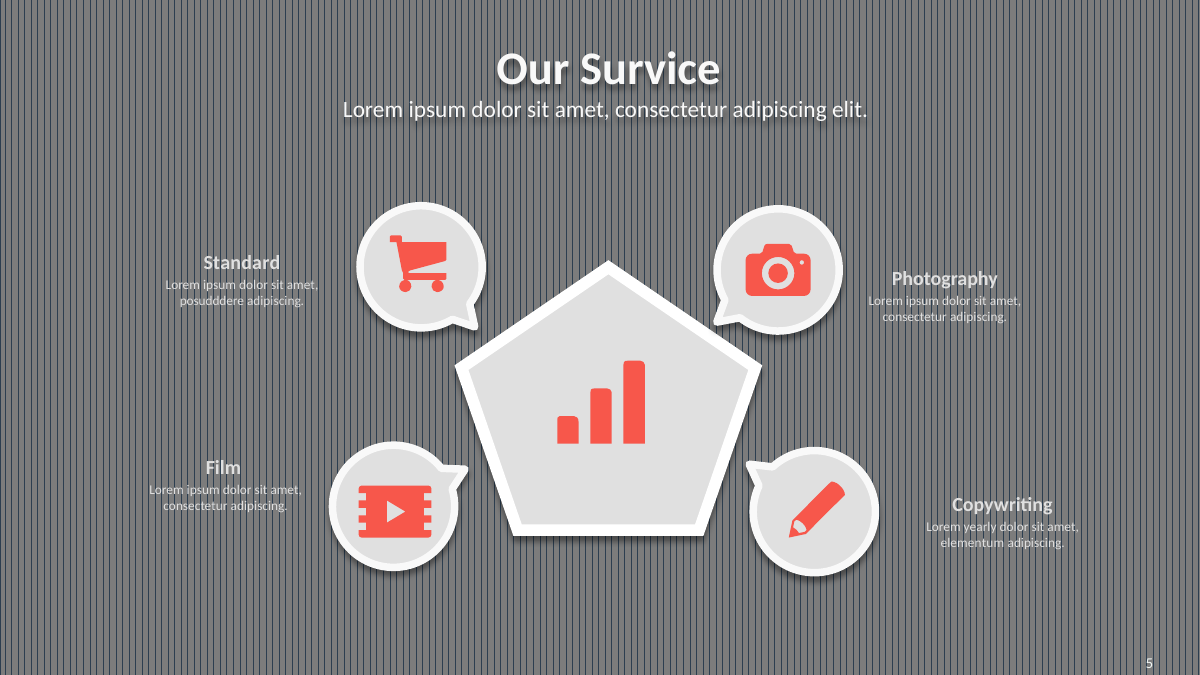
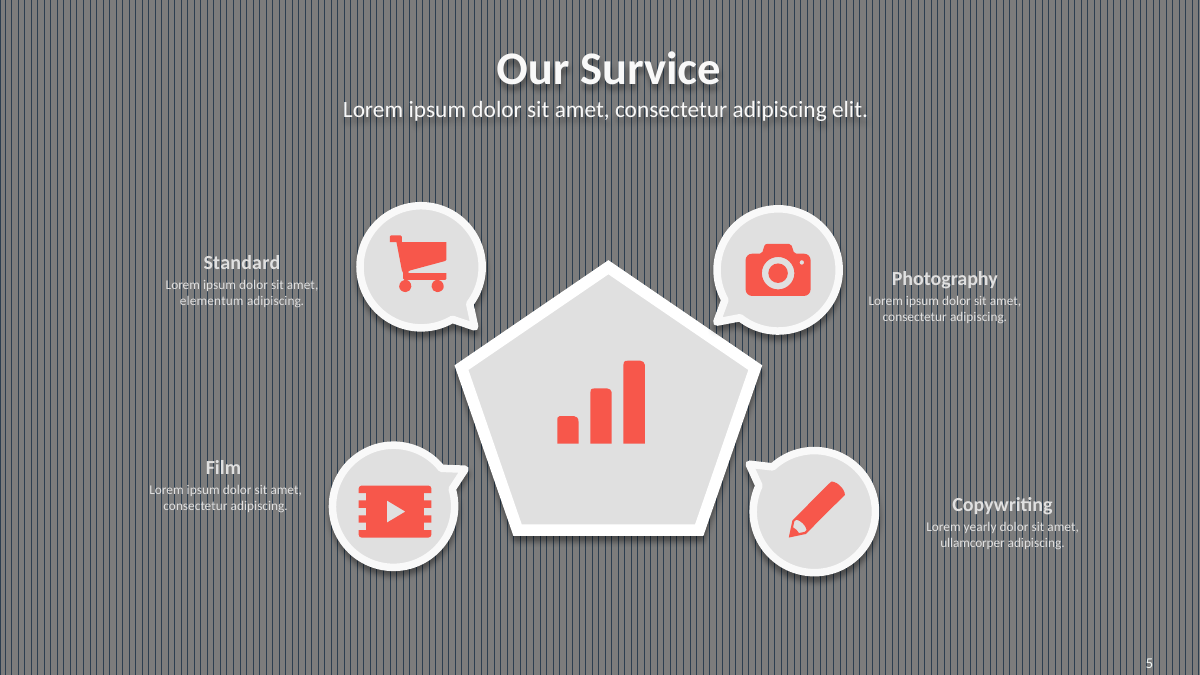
posudddere: posudddere -> elementum
elementum: elementum -> ullamcorper
